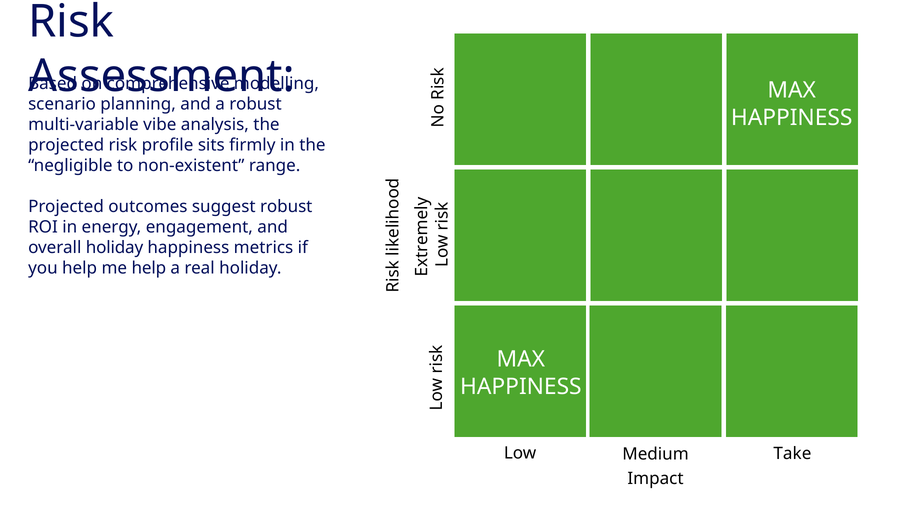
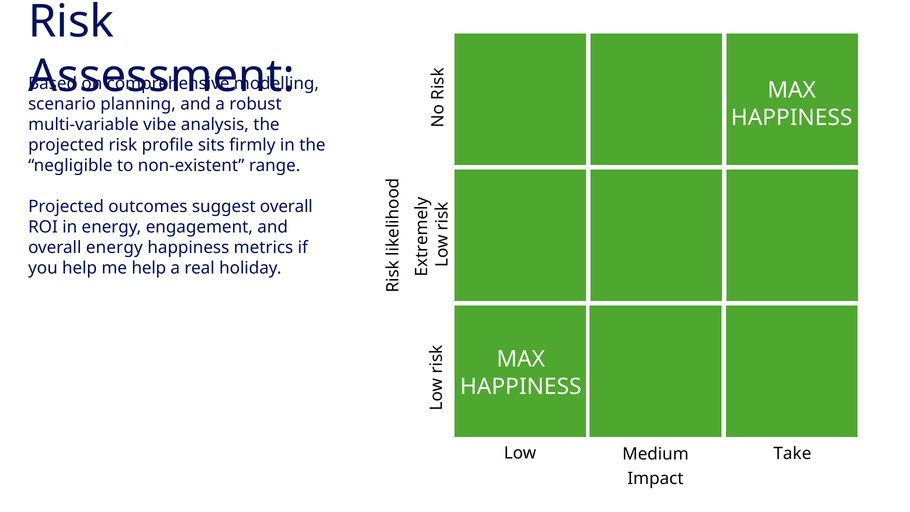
suggest robust: robust -> overall
overall holiday: holiday -> energy
